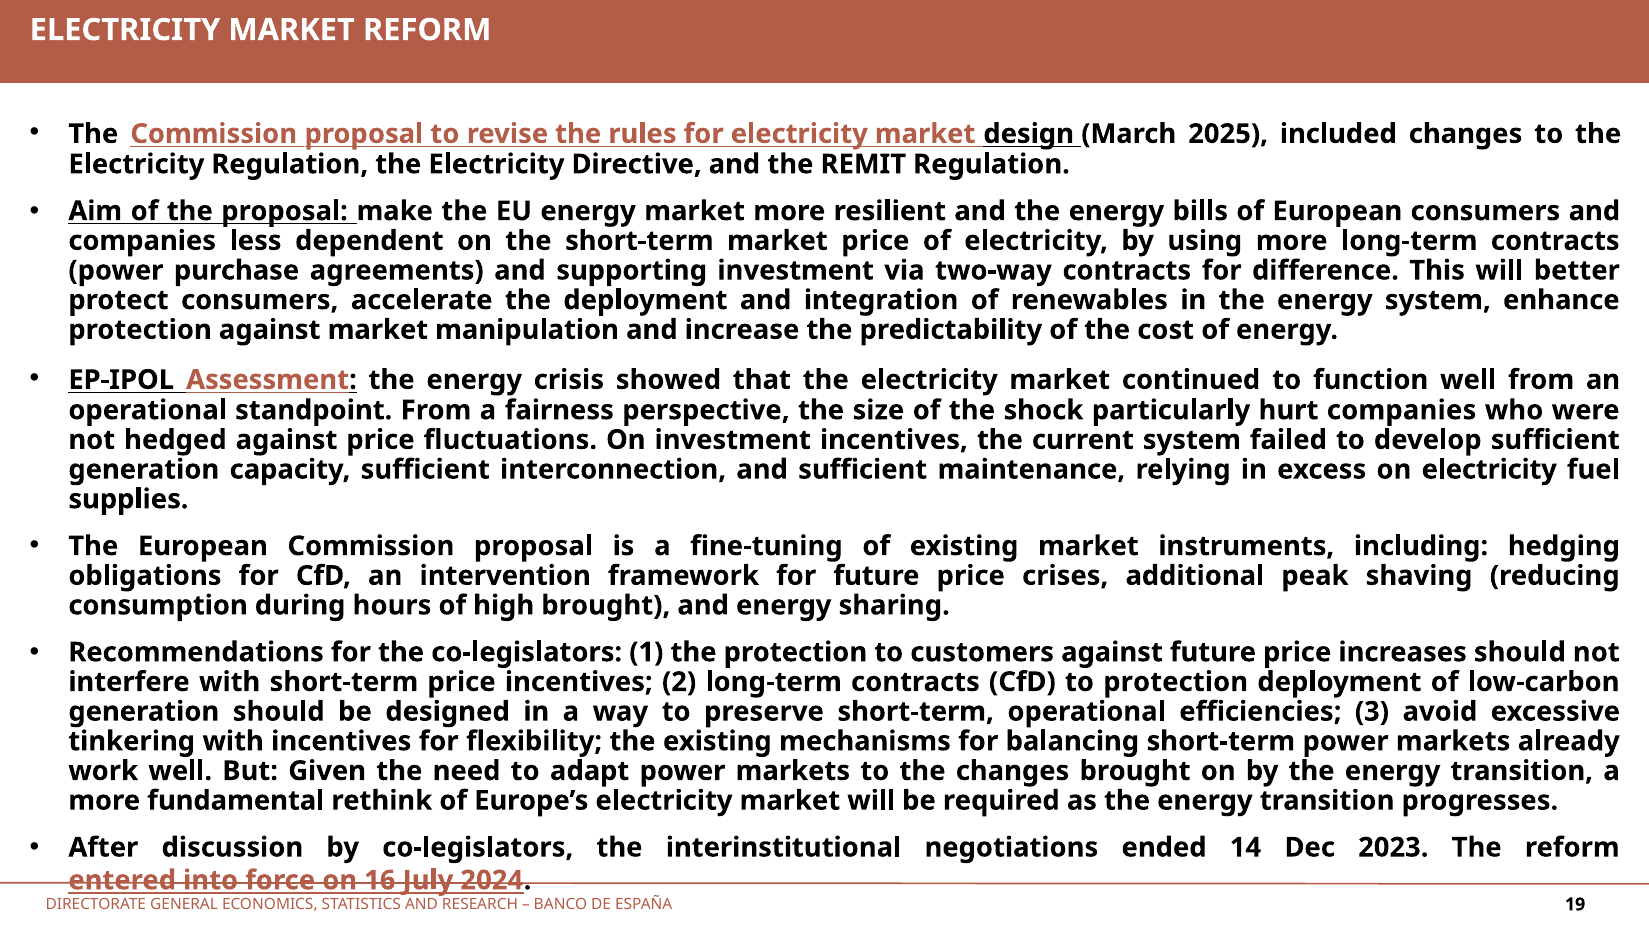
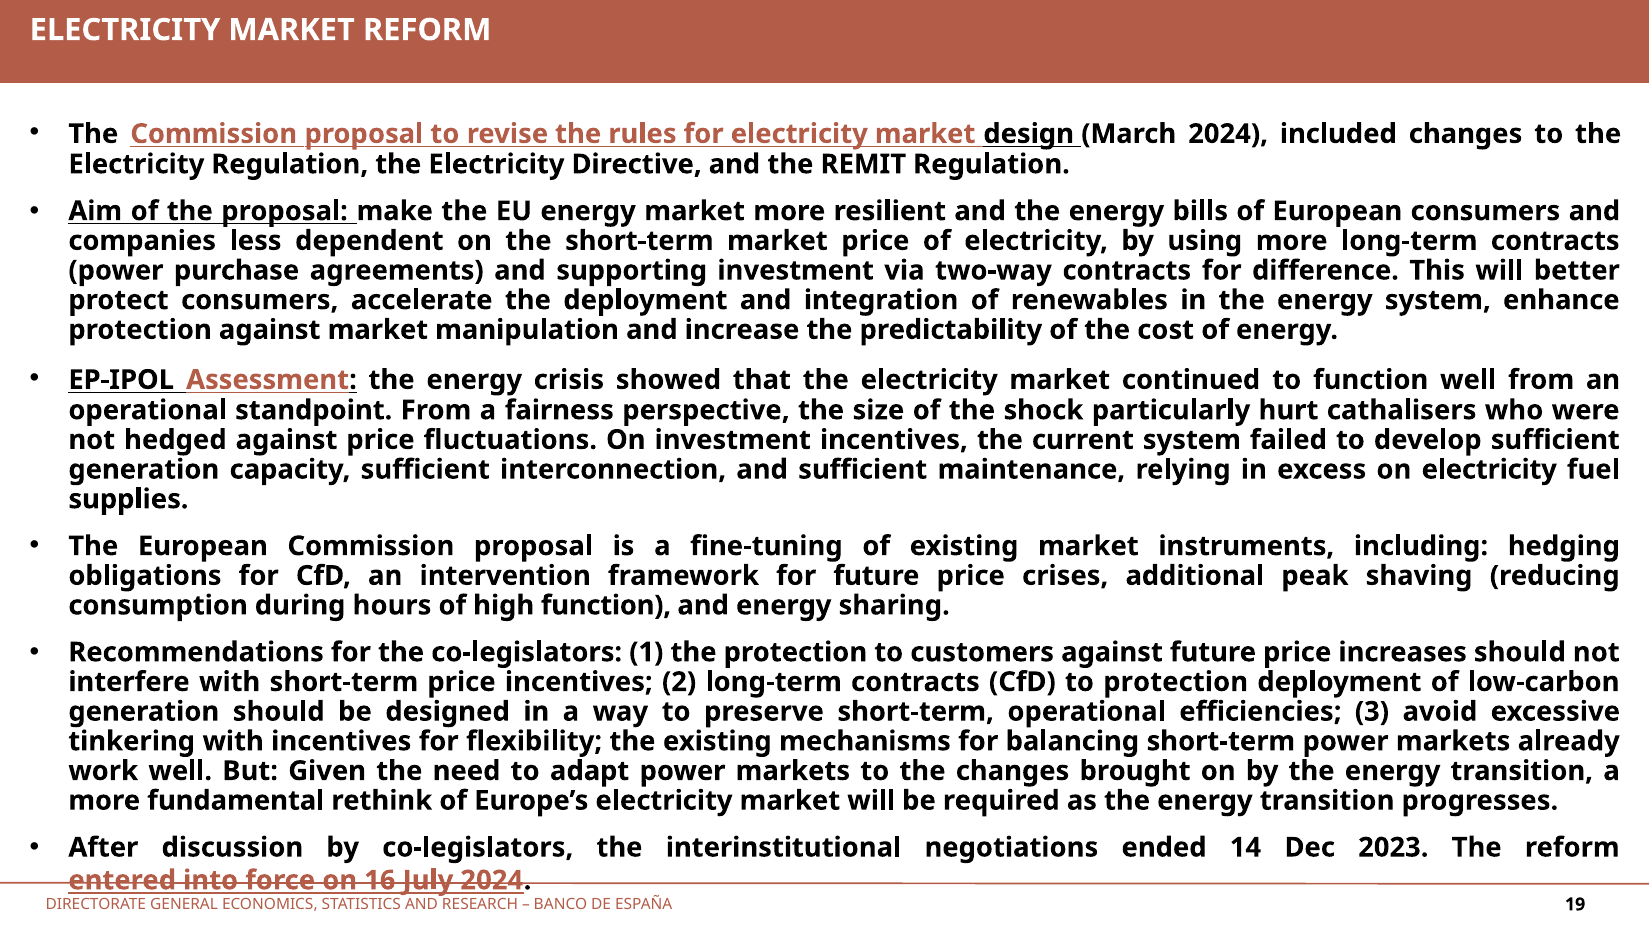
March 2025: 2025 -> 2024
hurt companies: companies -> cathalisers
high brought: brought -> function
